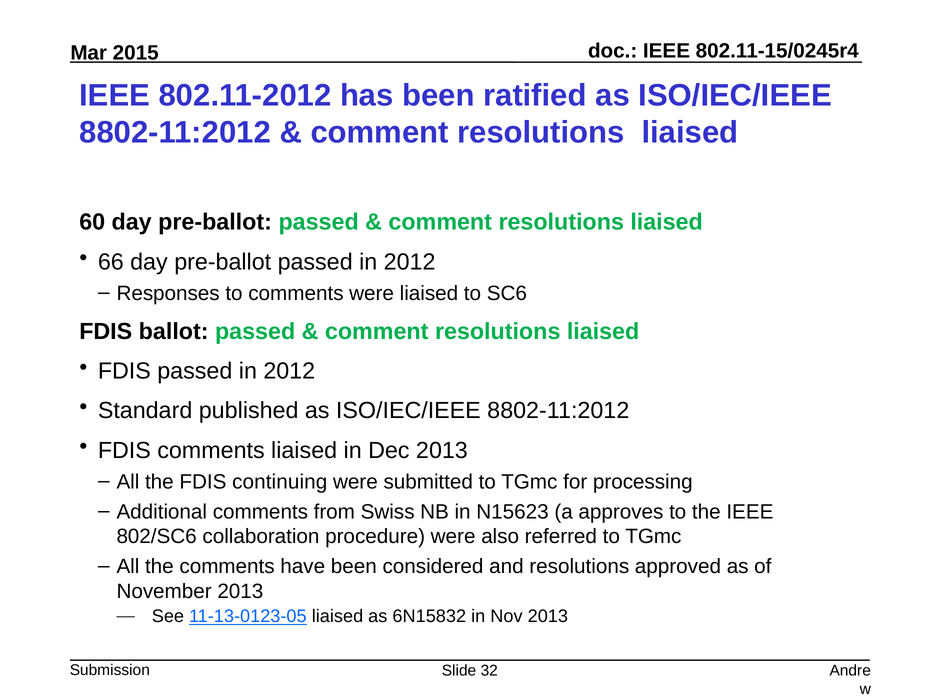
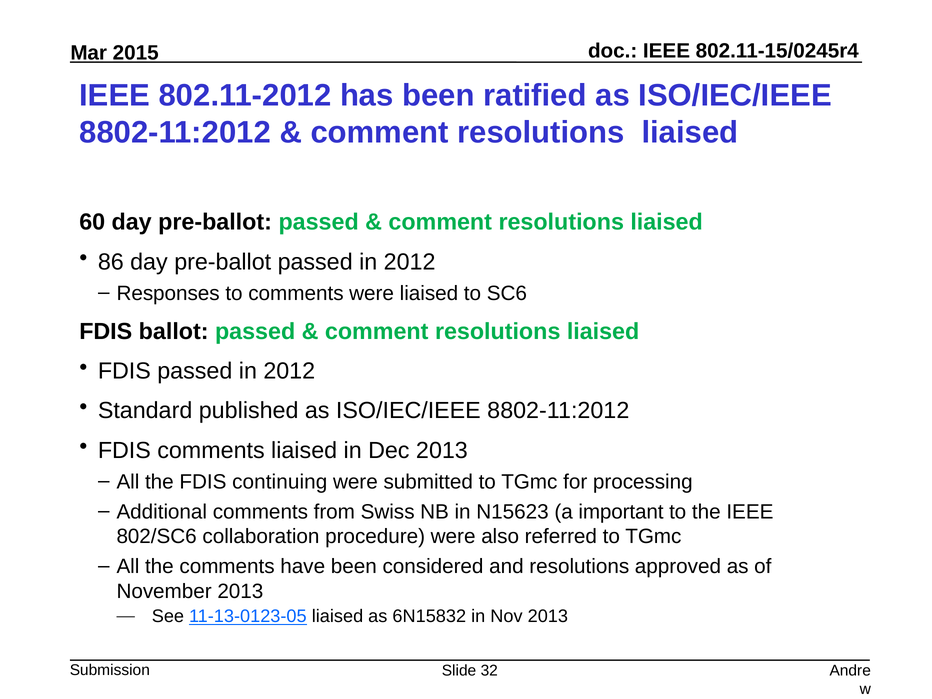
66: 66 -> 86
approves: approves -> important
